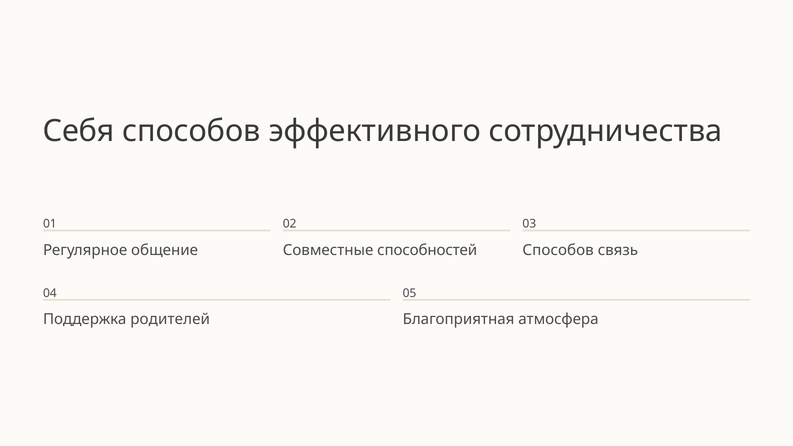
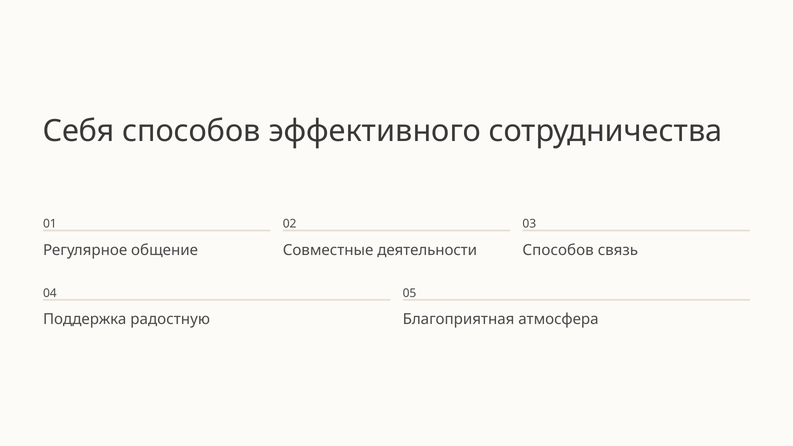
способностей: способностей -> деятельности
родителей: родителей -> радостную
